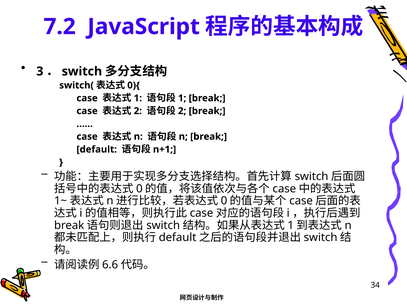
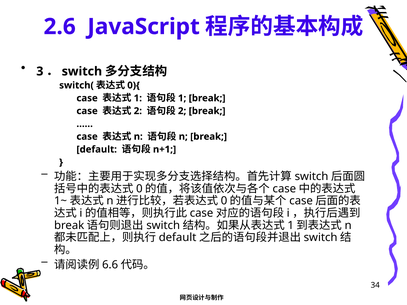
7.2: 7.2 -> 2.6
